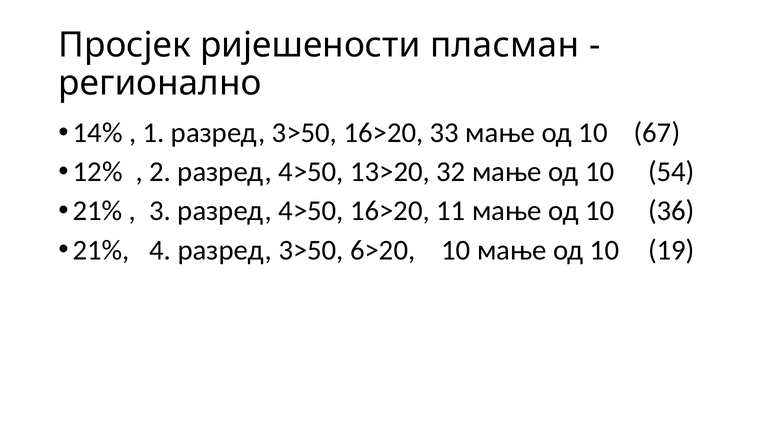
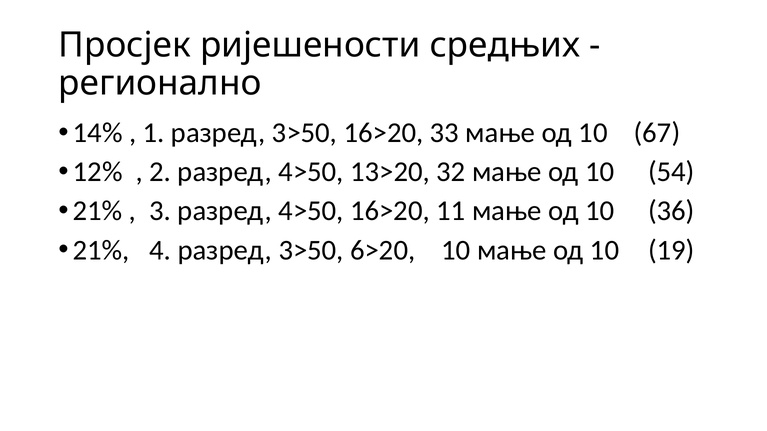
пласман: пласман -> средњих
